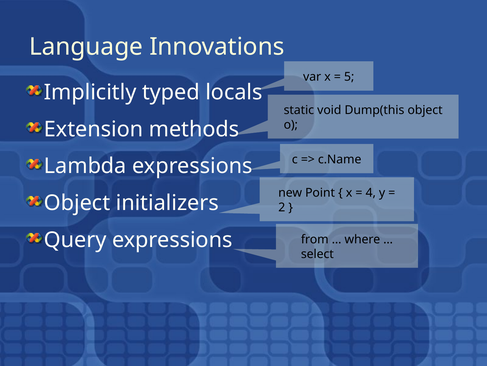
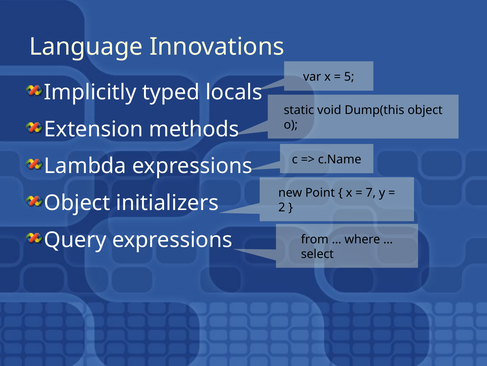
4: 4 -> 7
